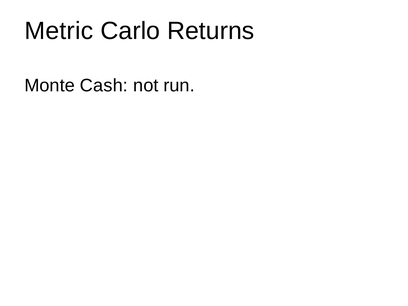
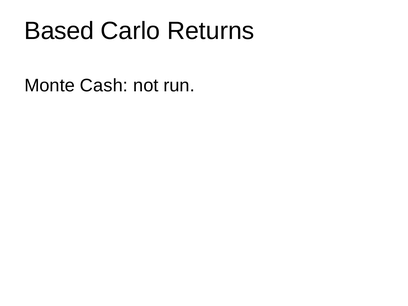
Metric: Metric -> Based
